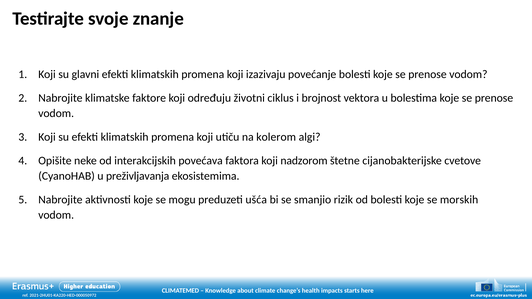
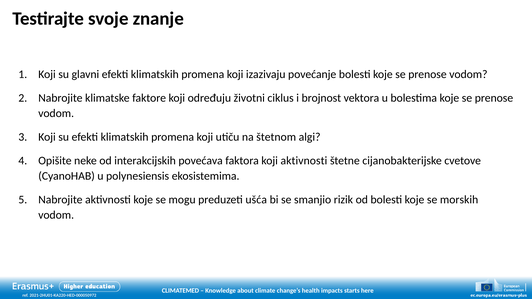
kolerom: kolerom -> štetnom
koji nadzorom: nadzorom -> aktivnosti
preživljavanja: preživljavanja -> polynesiensis
